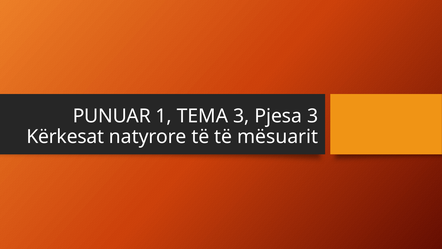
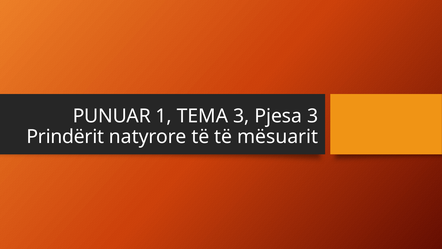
Kërkesat: Kërkesat -> Prindërit
